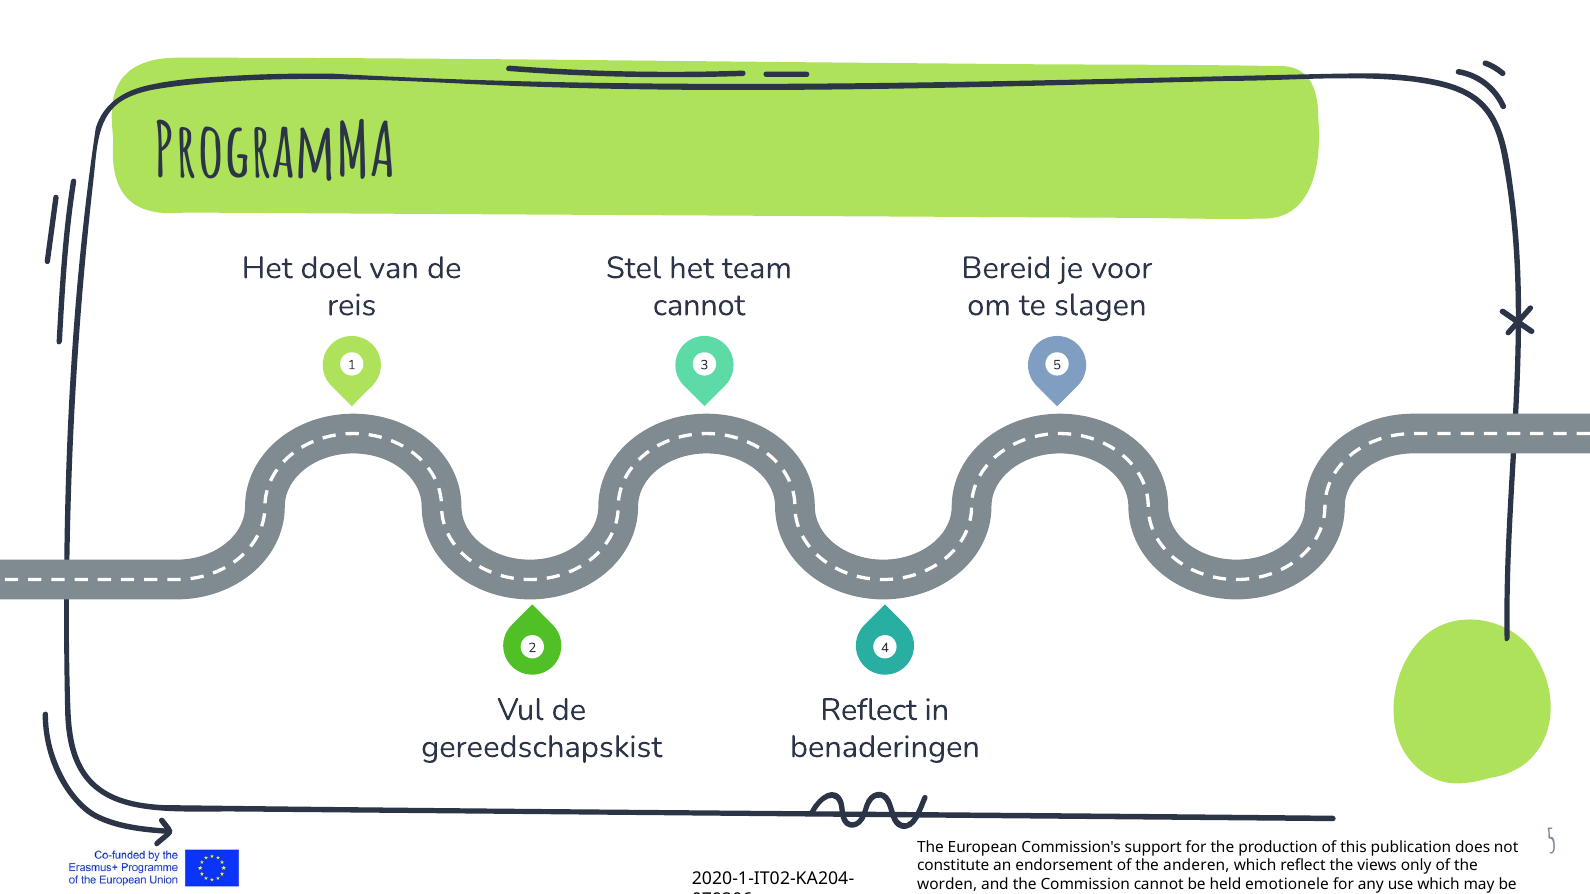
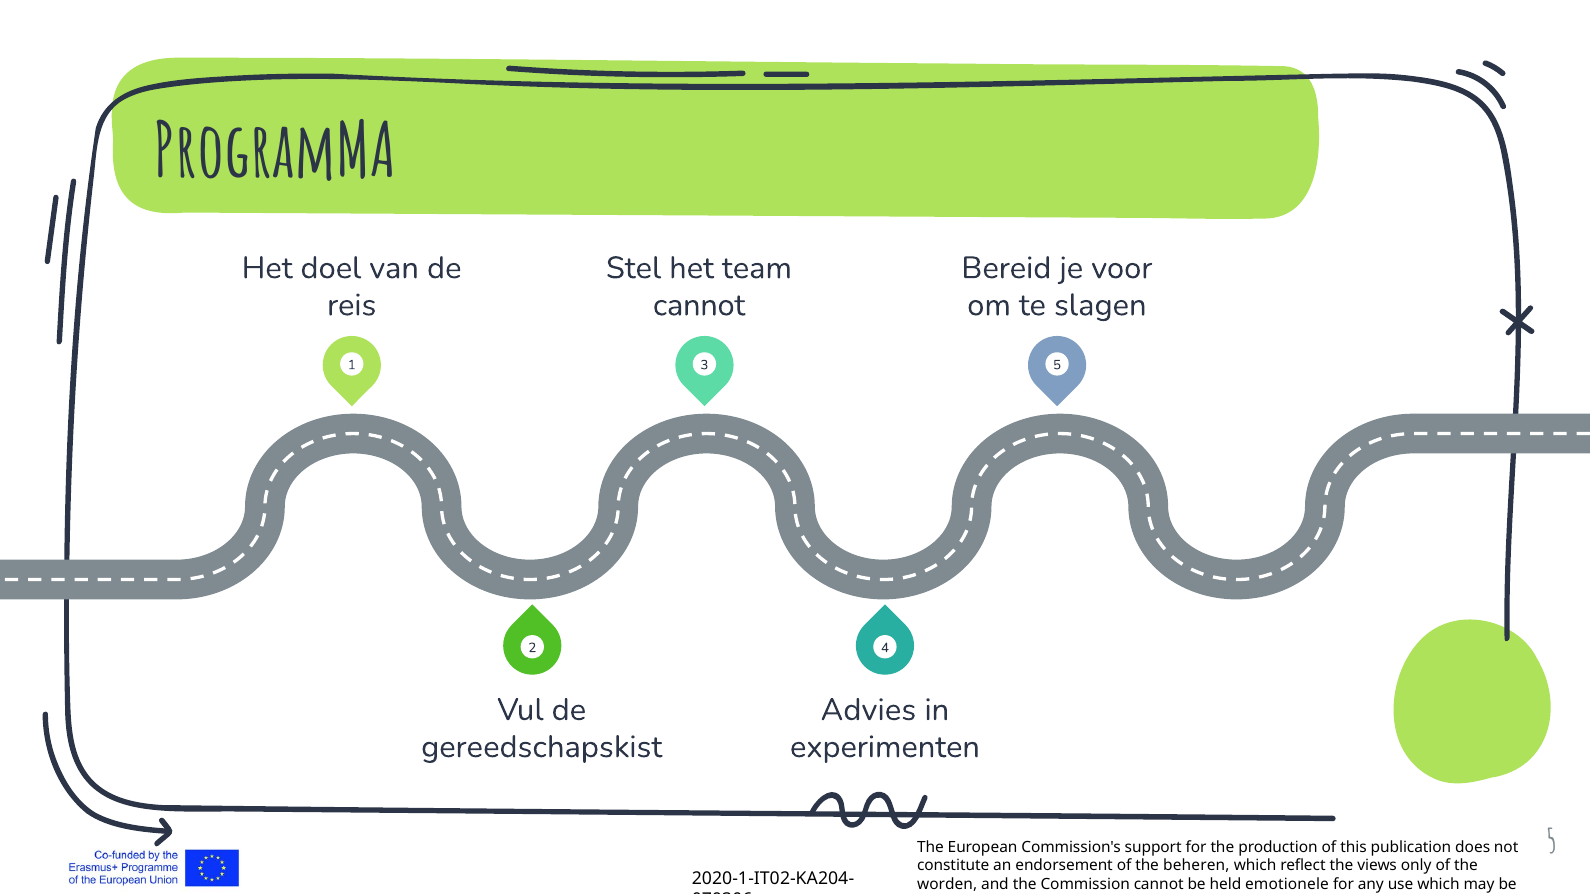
Reflect at (869, 710): Reflect -> Advies
benaderingen: benaderingen -> experimenten
anderen: anderen -> beheren
